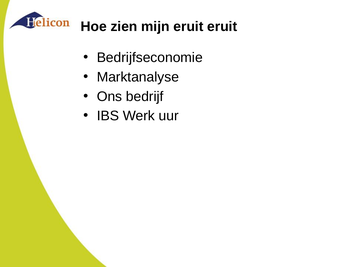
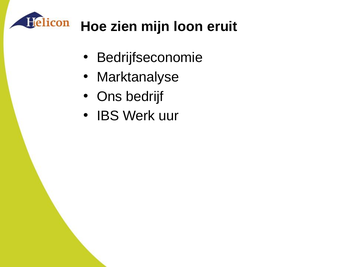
mijn eruit: eruit -> loon
